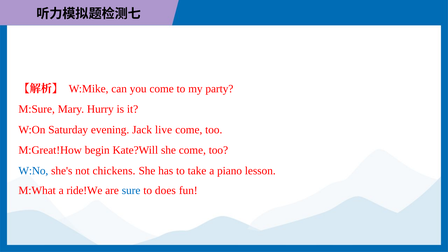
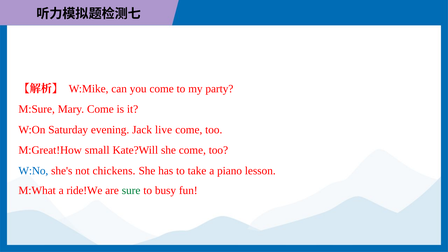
Mary Hurry: Hurry -> Come
begin: begin -> small
sure colour: blue -> green
does: does -> busy
